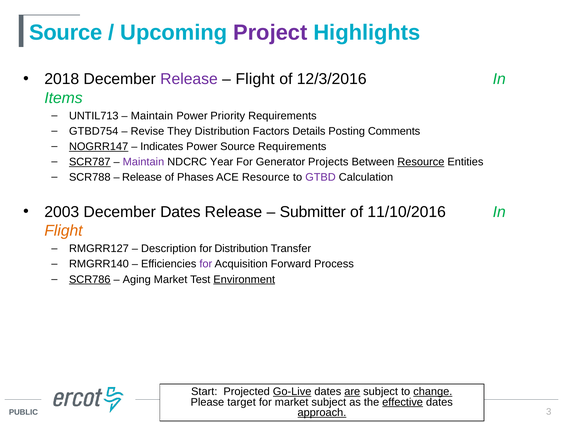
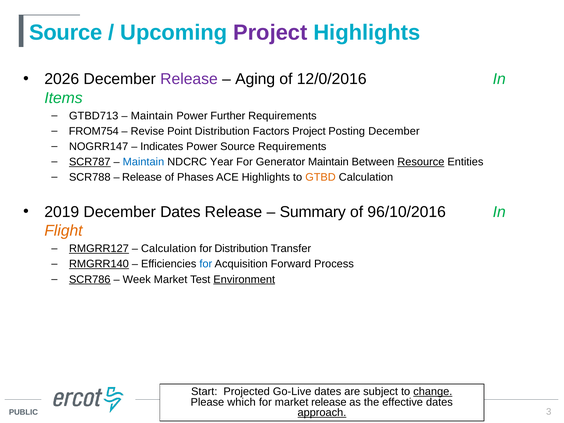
2018: 2018 -> 2026
Flight at (255, 79): Flight -> Aging
12/3/2016: 12/3/2016 -> 12/0/2016
UNTIL713: UNTIL713 -> GTBD713
Priority: Priority -> Further
GTBD754: GTBD754 -> FROM754
They: They -> Point
Factors Details: Details -> Project
Posting Comments: Comments -> December
NOGRR147 underline: present -> none
Maintain at (143, 162) colour: purple -> blue
Generator Projects: Projects -> Maintain
ACE Resource: Resource -> Highlights
GTBD colour: purple -> orange
2003: 2003 -> 2019
Submitter: Submitter -> Summary
11/10/2016: 11/10/2016 -> 96/10/2016
RMGRR127 underline: none -> present
Description at (169, 249): Description -> Calculation
RMGRR140 underline: none -> present
for at (206, 264) colour: purple -> blue
Aging: Aging -> Week
Go-Live underline: present -> none
are underline: present -> none
target: target -> which
market subject: subject -> release
effective underline: present -> none
